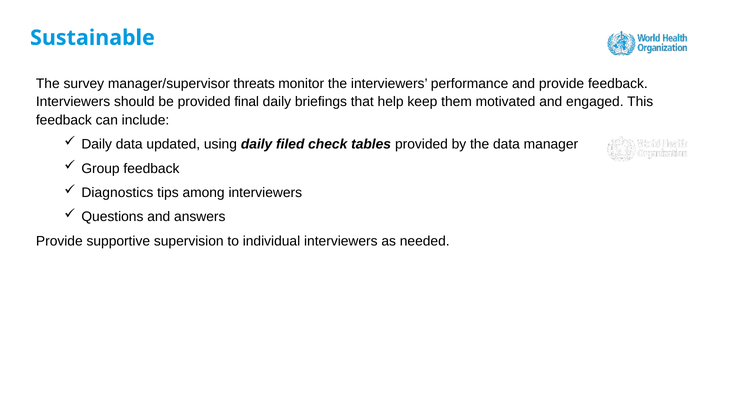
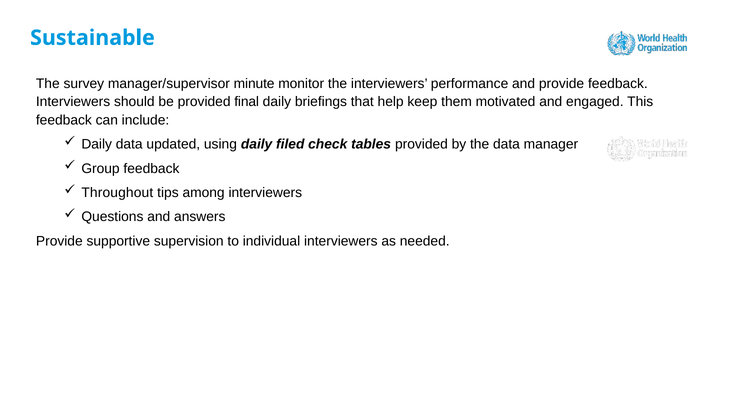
threats: threats -> minute
Diagnostics: Diagnostics -> Throughout
